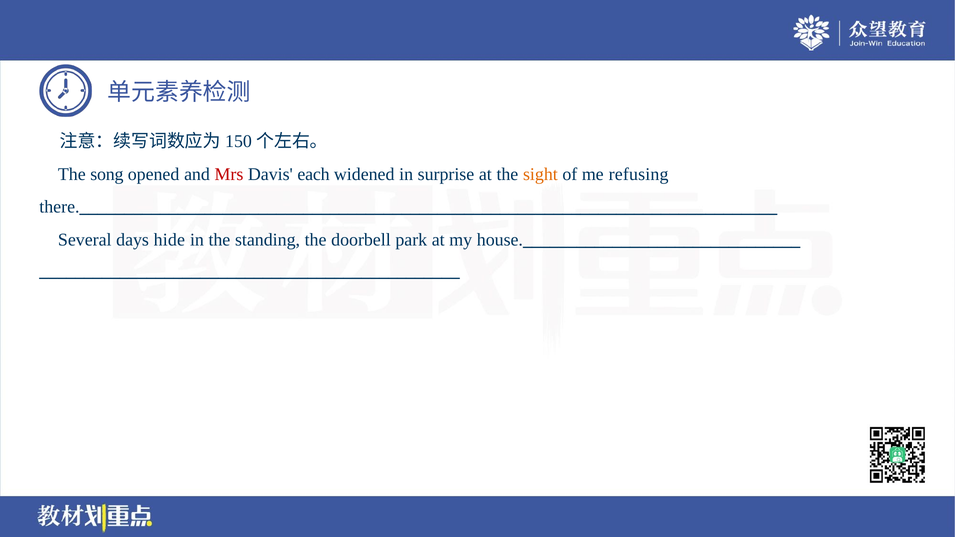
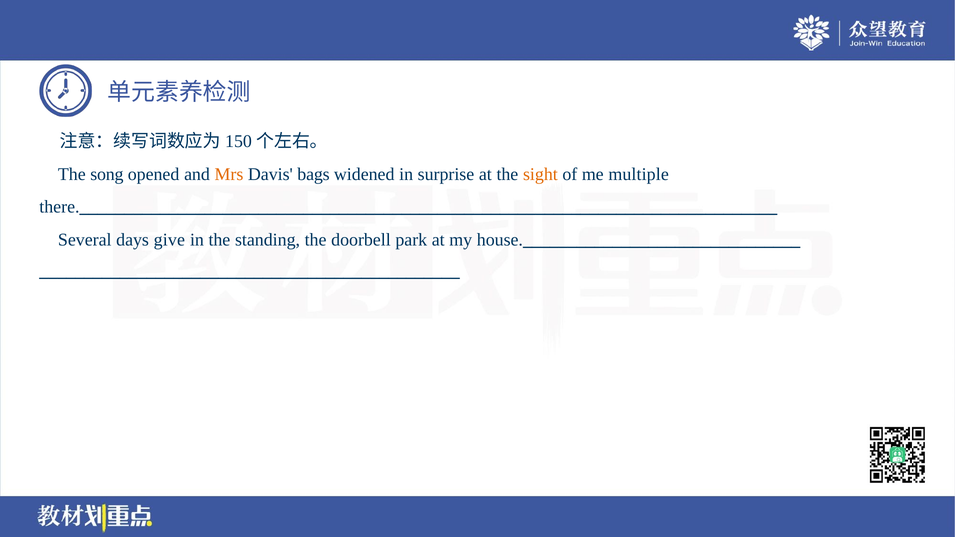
Mrs colour: red -> orange
each: each -> bags
refusing: refusing -> multiple
hide: hide -> give
